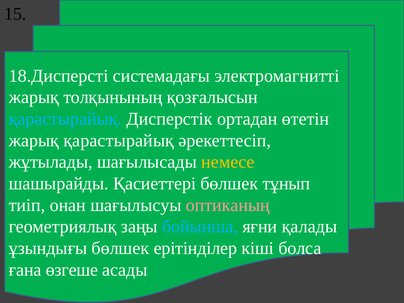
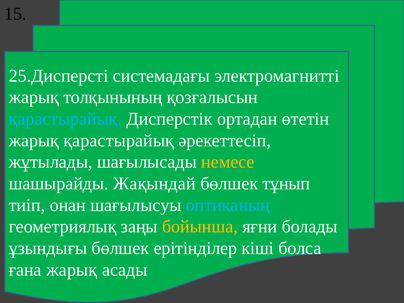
18.Дисперсті: 18.Дисперсті -> 25.Дисперсті
Қасиеттері: Қасиеттері -> Жақындай
оптиканың colour: pink -> light blue
бойынша colour: light blue -> yellow
қалады: қалады -> болады
ғана өзгеше: өзгеше -> жарық
